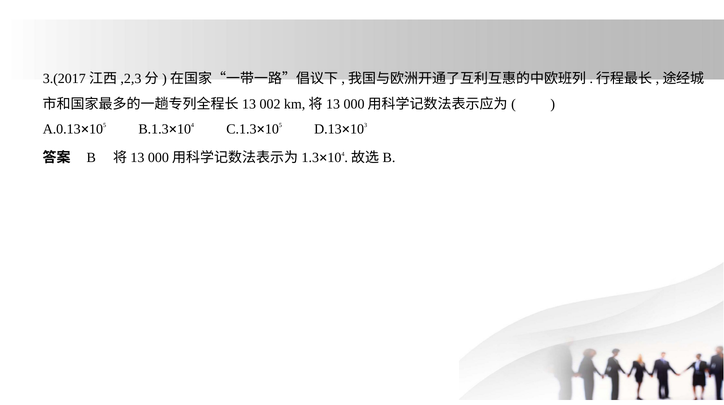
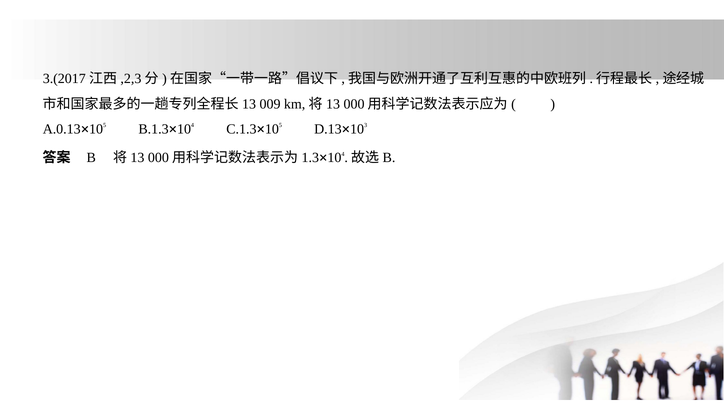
002: 002 -> 009
